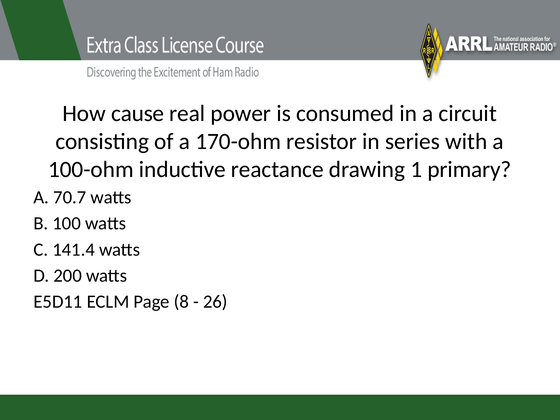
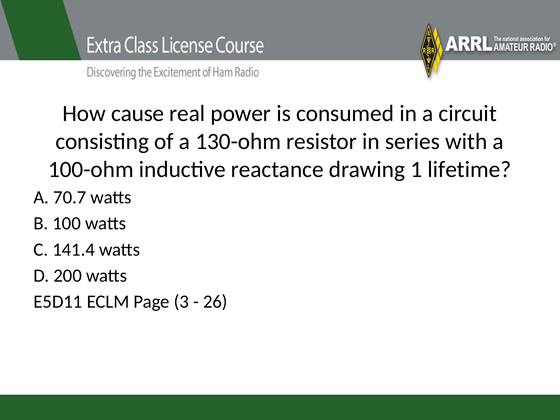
170-ohm: 170-ohm -> 130-ohm
primary: primary -> lifetime
8: 8 -> 3
